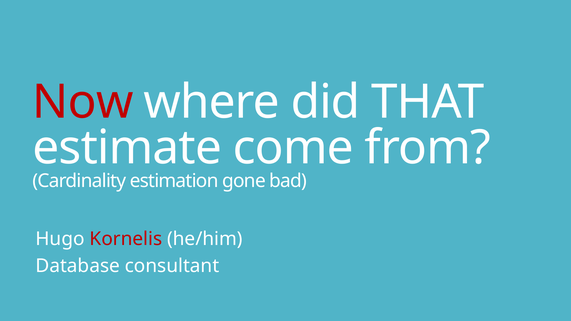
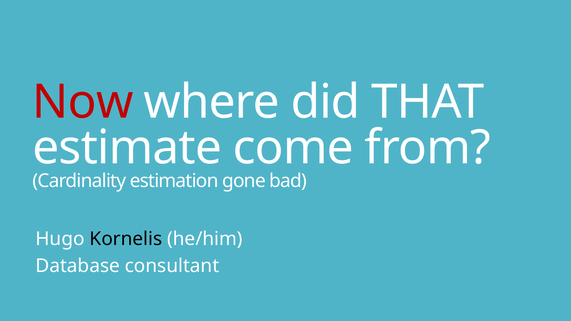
Kornelis colour: red -> black
